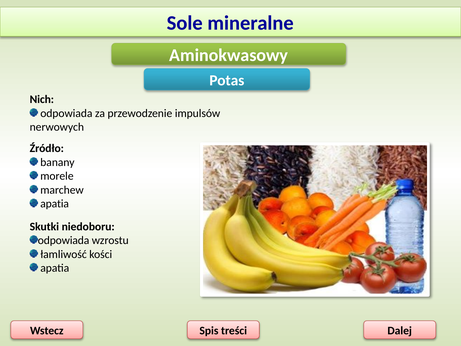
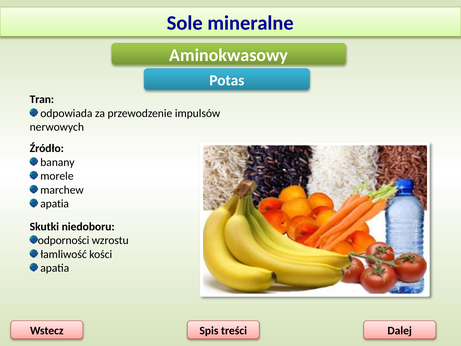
Nich: Nich -> Tran
odpowiada at (64, 240): odpowiada -> odporności
